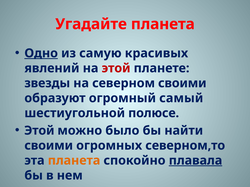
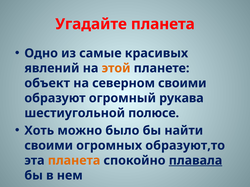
Одно underline: present -> none
самую: самую -> самые
этой at (116, 68) colour: red -> orange
звезды: звезды -> объект
самый: самый -> рукава
Этой at (39, 131): Этой -> Хоть
северном,то: северном,то -> образуют,то
